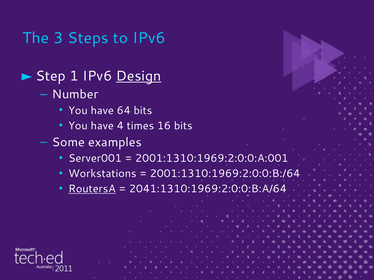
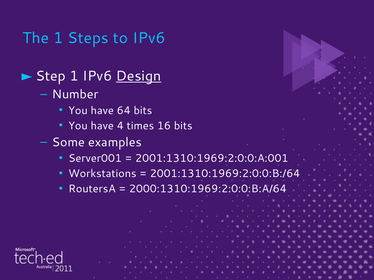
The 3: 3 -> 1
RoutersA underline: present -> none
2041:1310:1969:2:0:0:B:A/64: 2041:1310:1969:2:0:0:B:A/64 -> 2000:1310:1969:2:0:0:B:A/64
